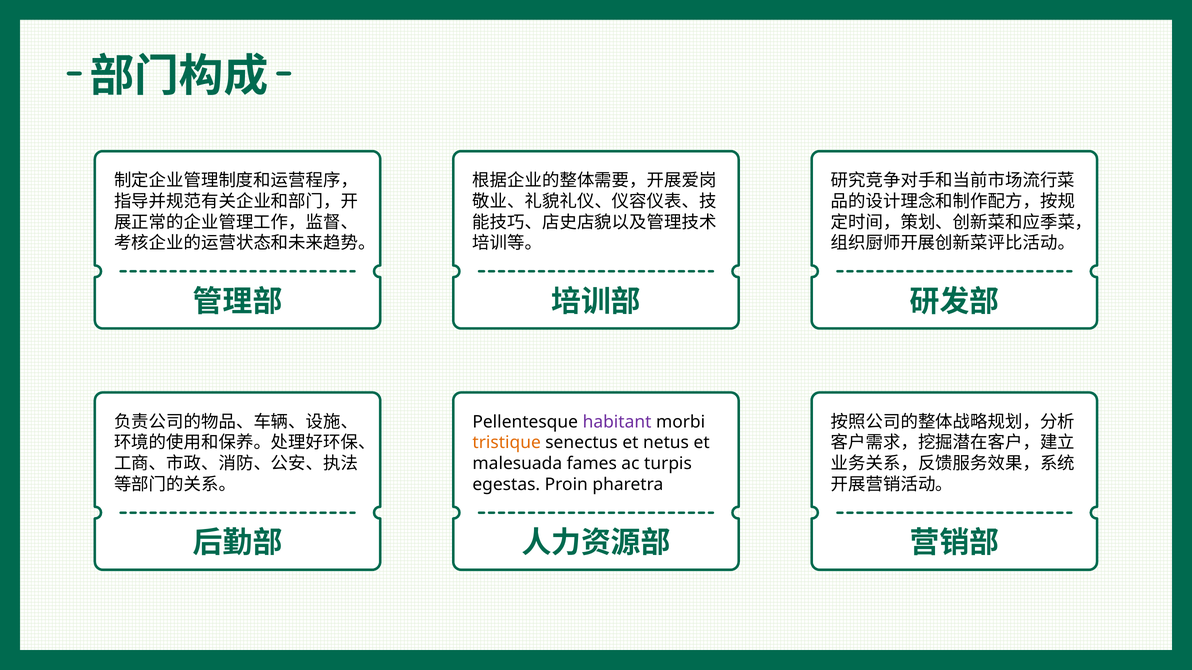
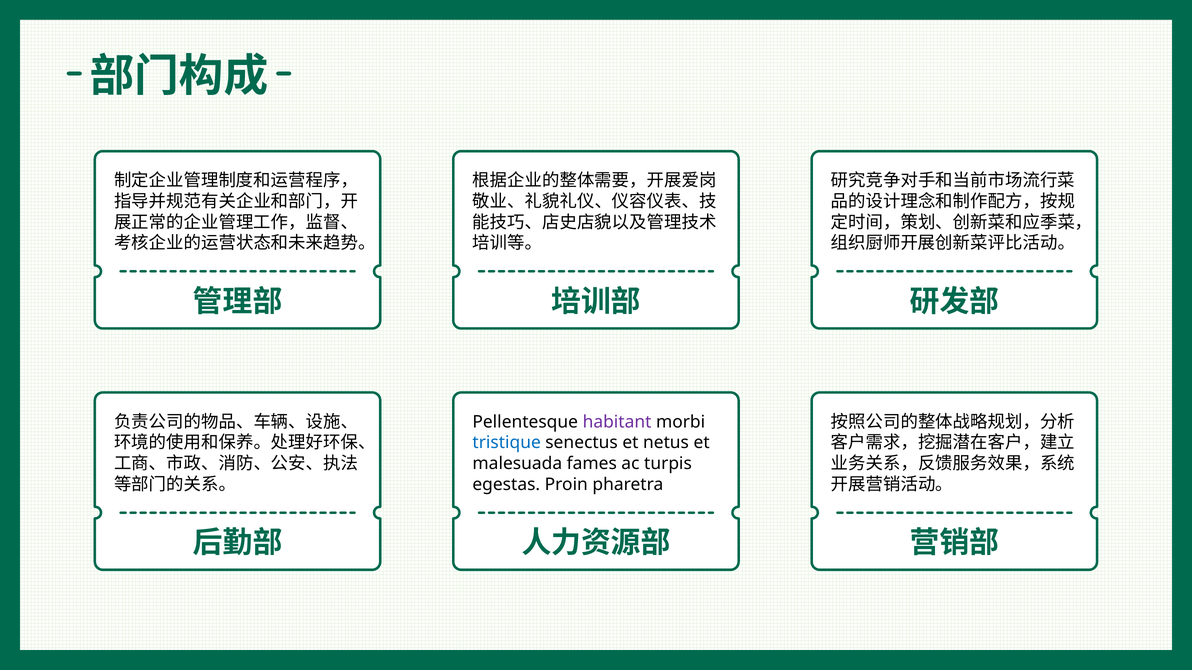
tristique colour: orange -> blue
